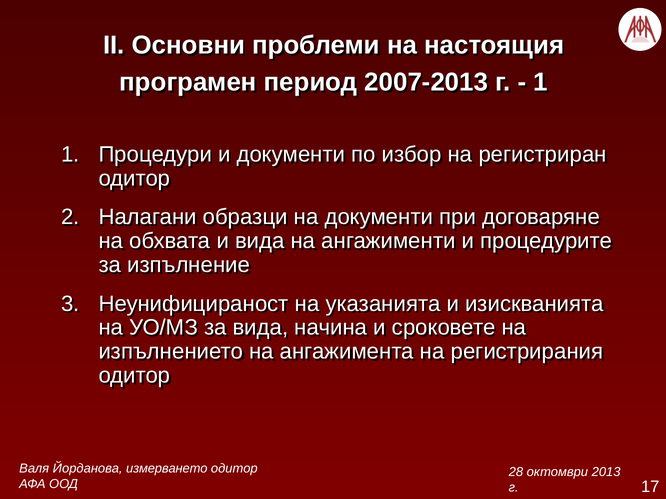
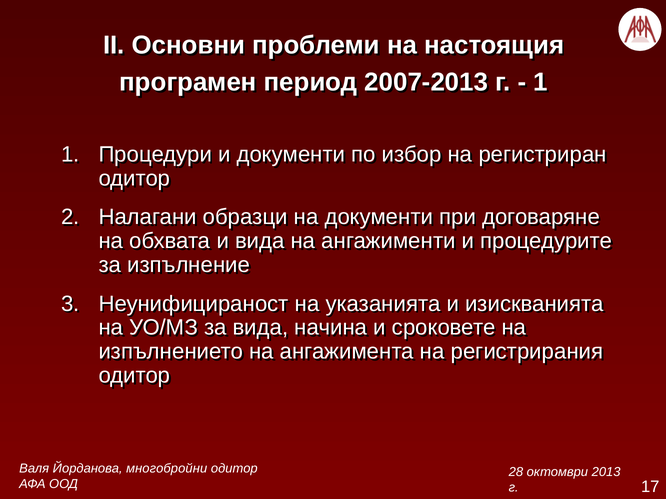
измерването: измерването -> многобройни
